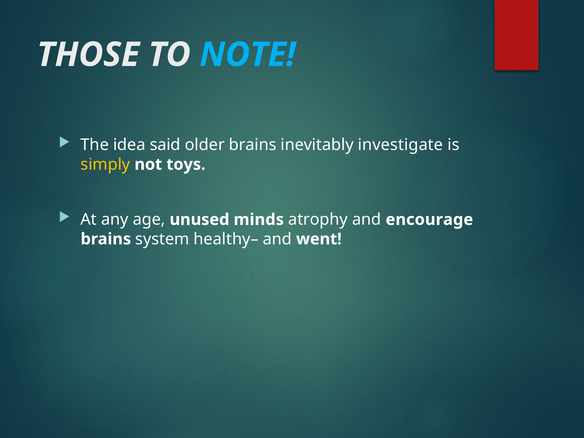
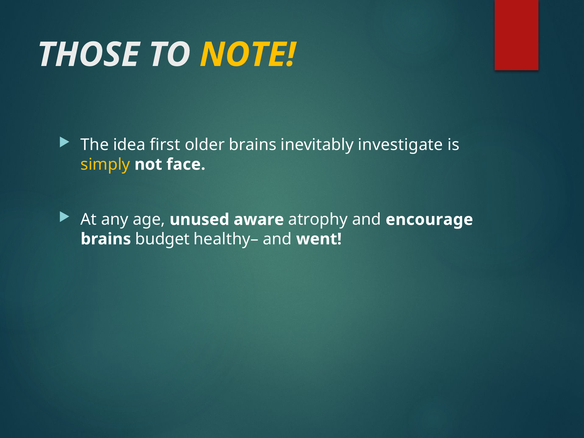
NOTE colour: light blue -> yellow
said: said -> first
toys: toys -> face
minds: minds -> aware
system: system -> budget
